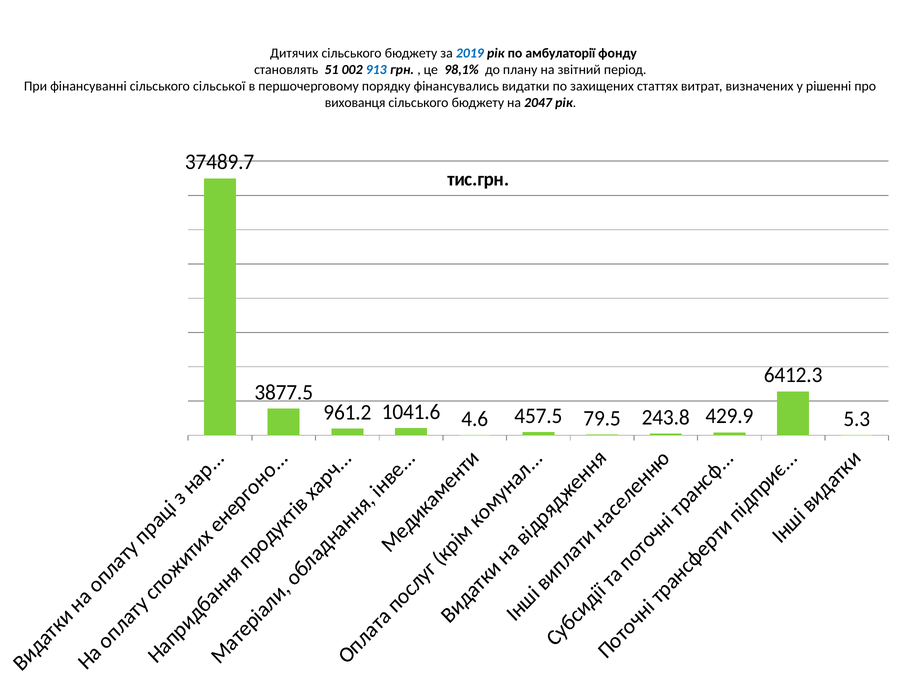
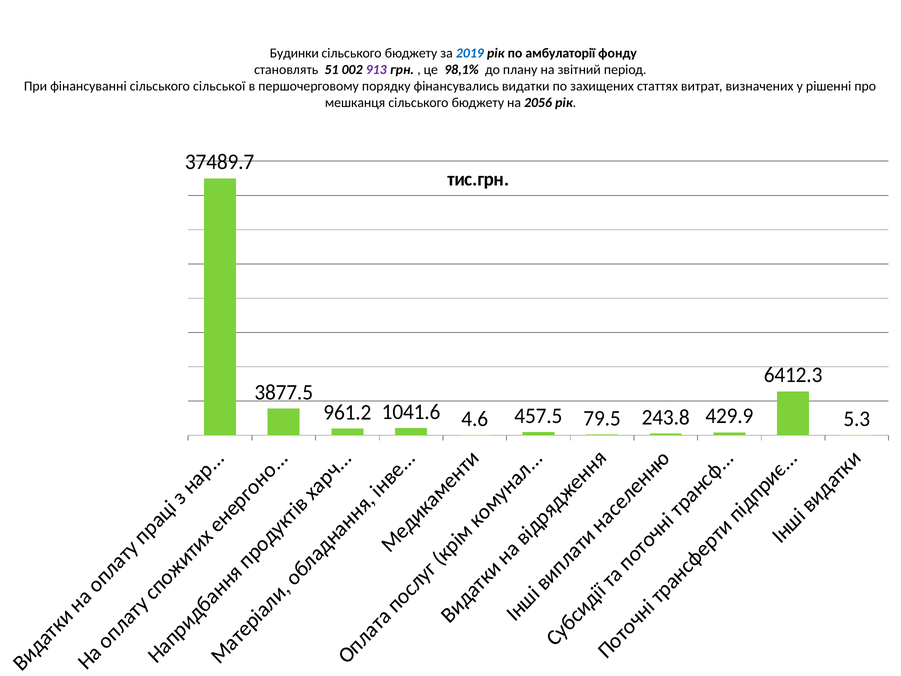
Дитячих: Дитячих -> Будинки
913 colour: blue -> purple
вихованця: вихованця -> мешканця
2047: 2047 -> 2056
